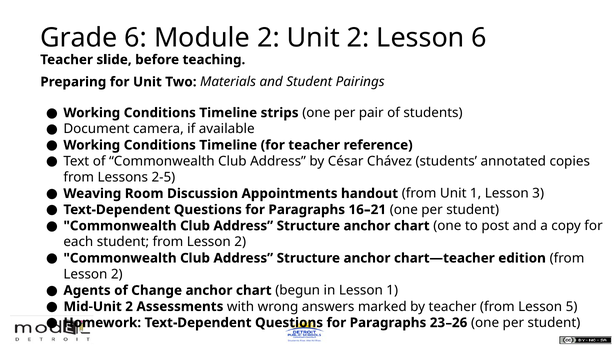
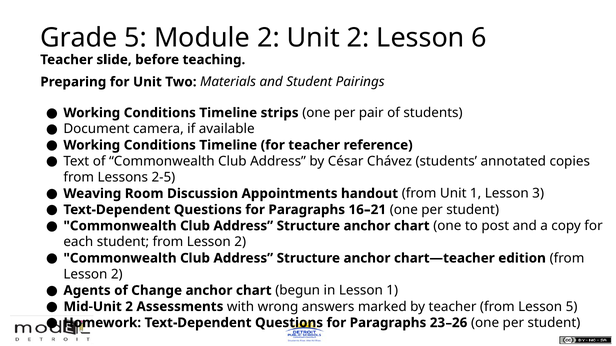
Grade 6: 6 -> 5
